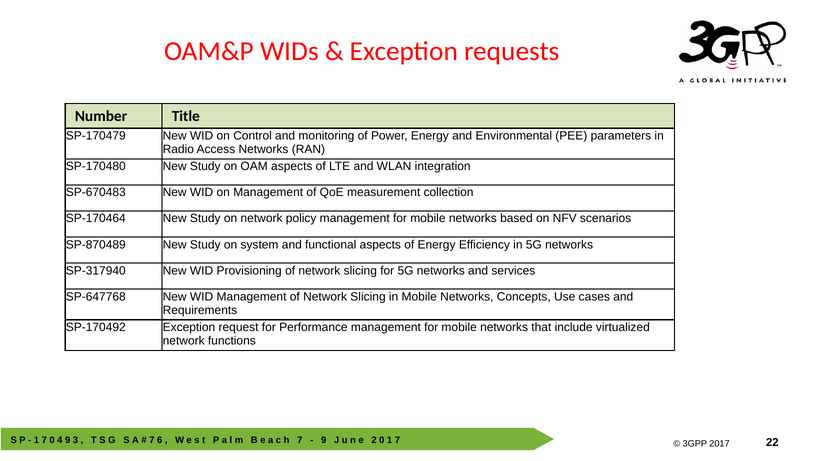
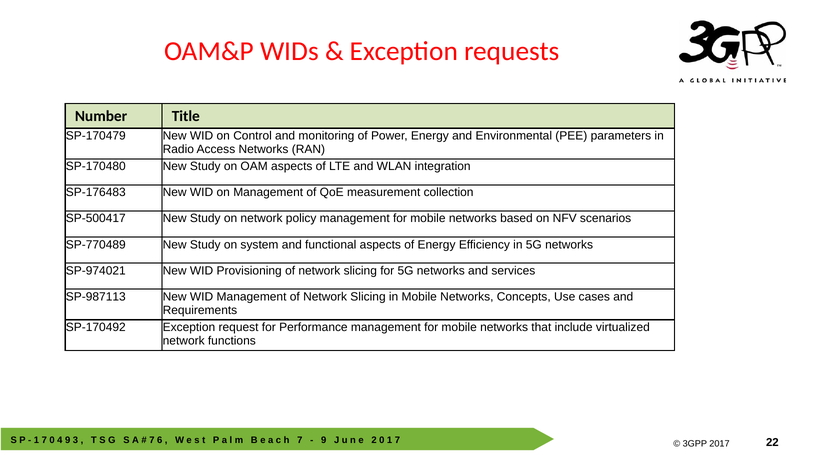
SP-670483: SP-670483 -> SP-176483
SP-170464: SP-170464 -> SP-500417
SP-870489: SP-870489 -> SP-770489
SP-317940: SP-317940 -> SP-974021
SP-647768: SP-647768 -> SP-987113
